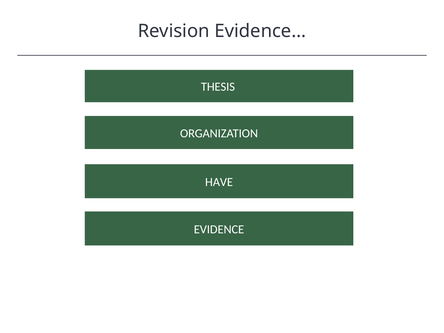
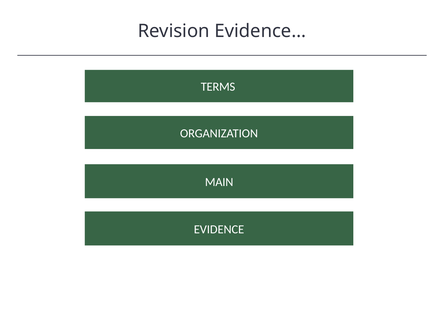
THESIS: THESIS -> TERMS
HAVE: HAVE -> MAIN
